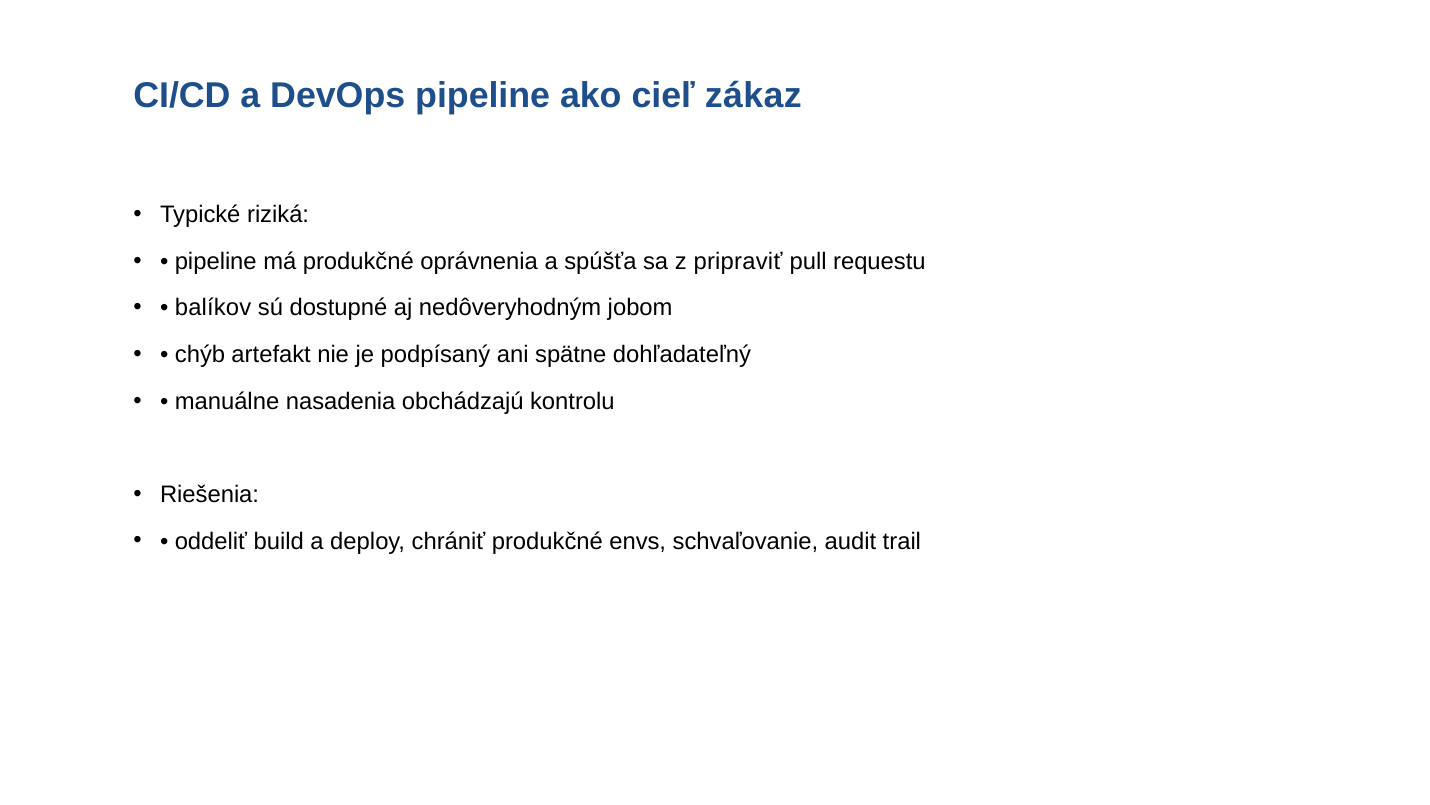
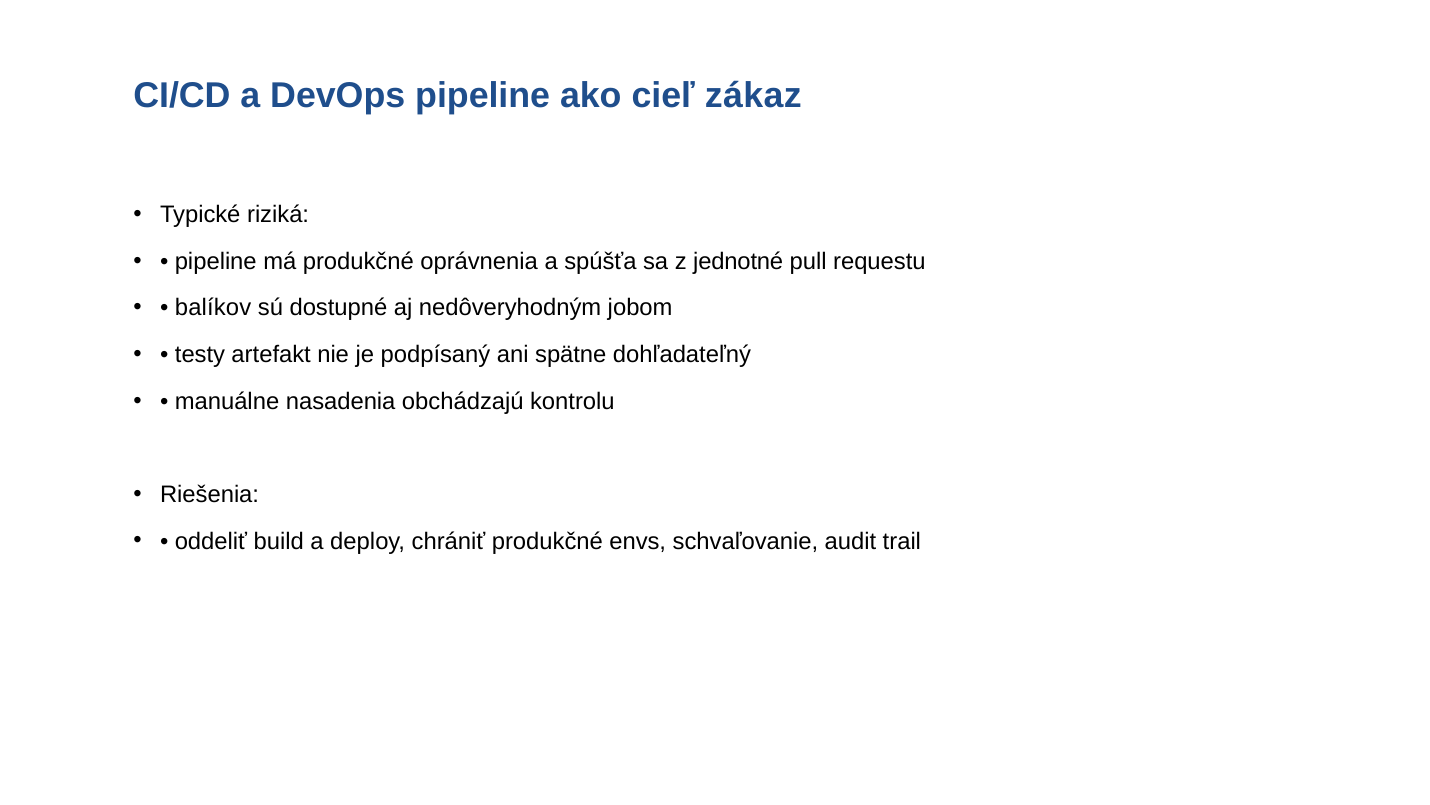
pripraviť: pripraviť -> jednotné
chýb: chýb -> testy
